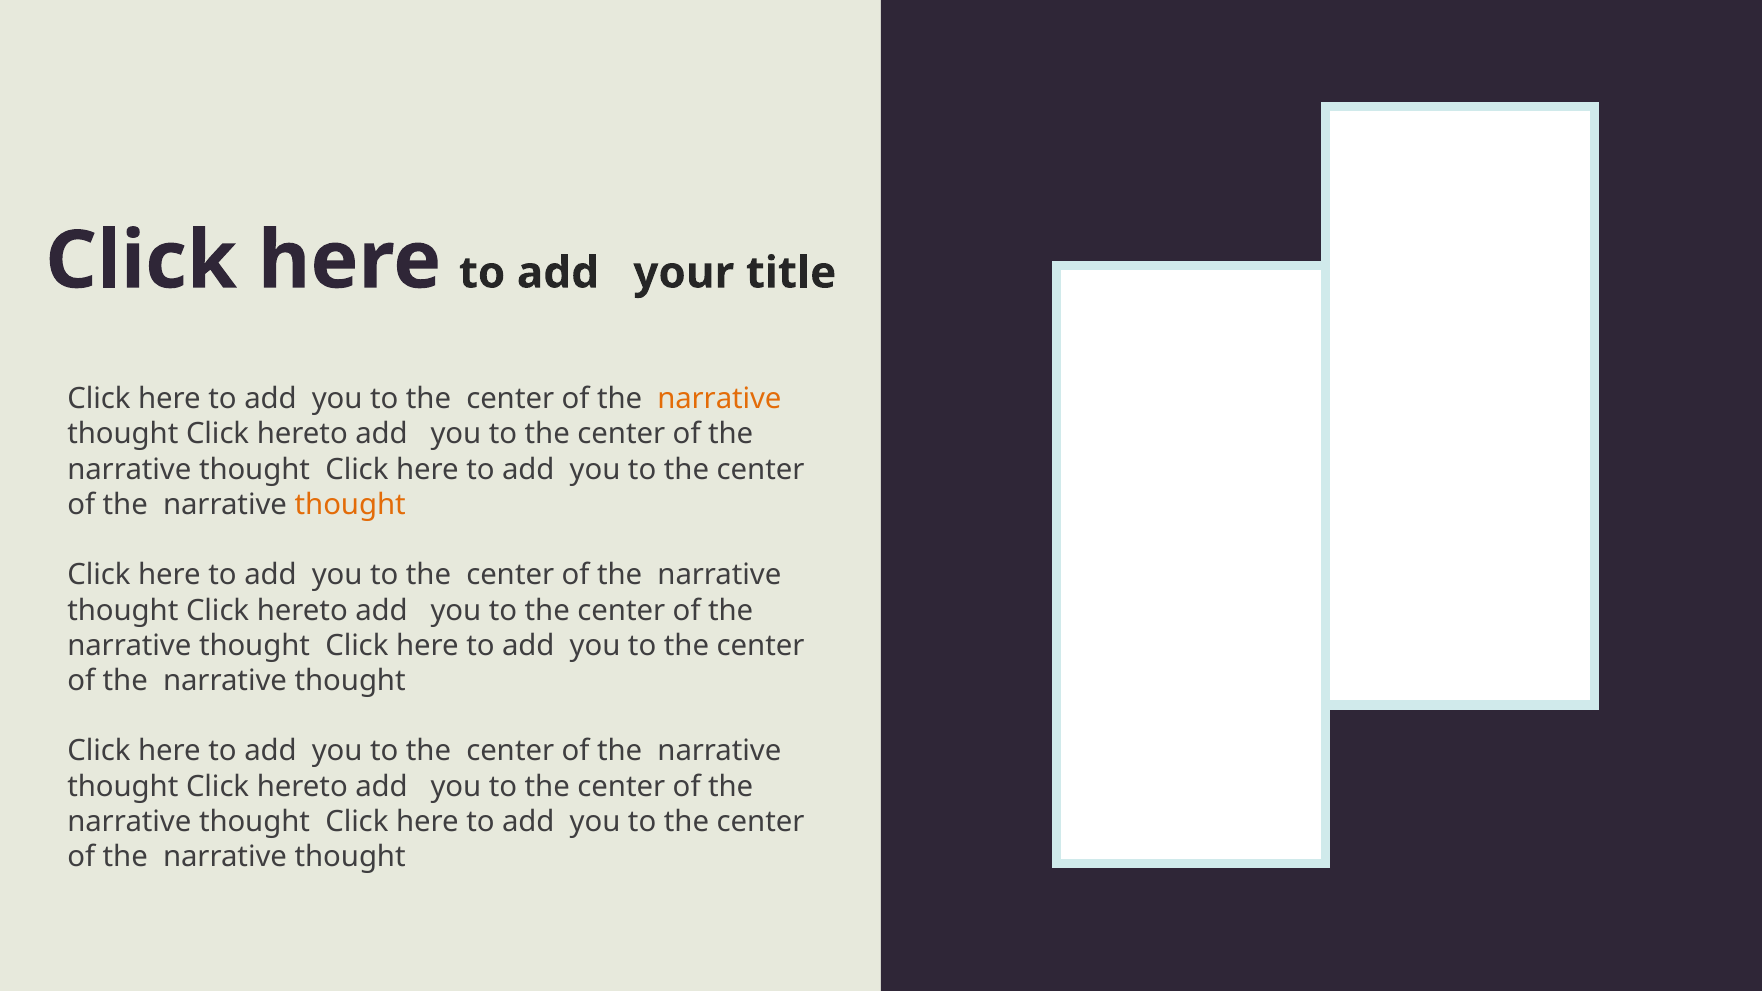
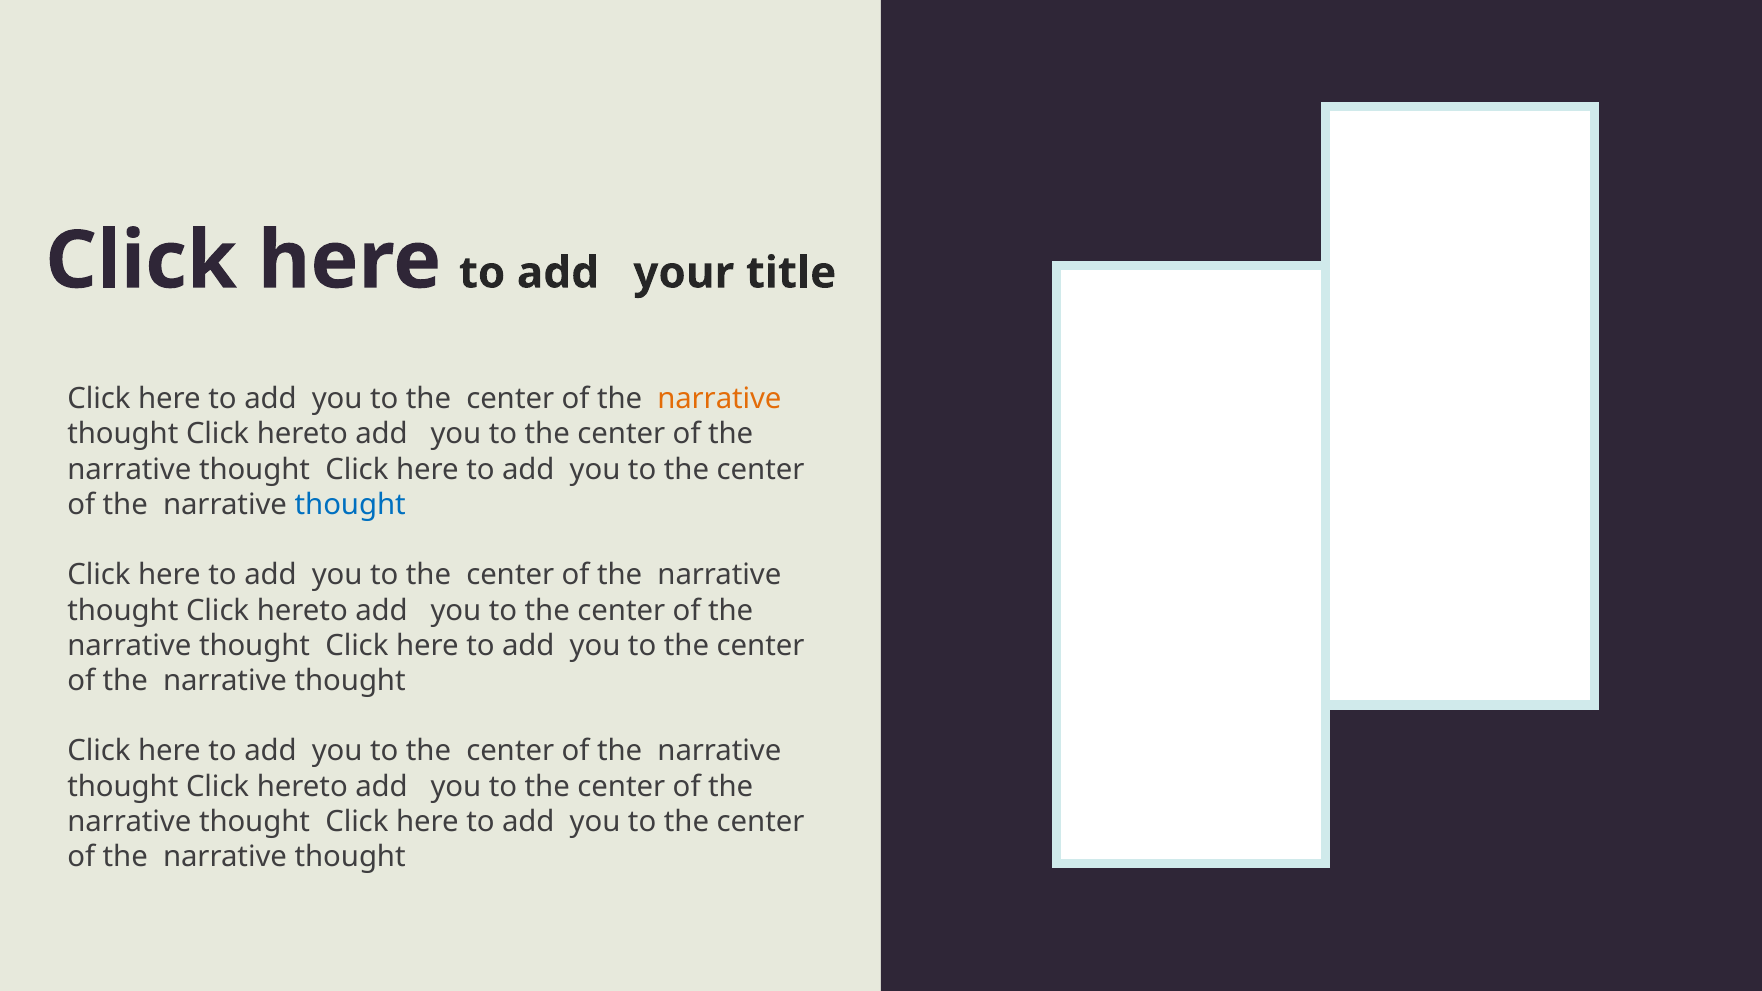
thought at (350, 505) colour: orange -> blue
